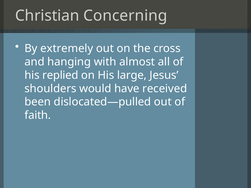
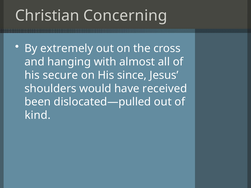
replied: replied -> secure
large: large -> since
faith: faith -> kind
